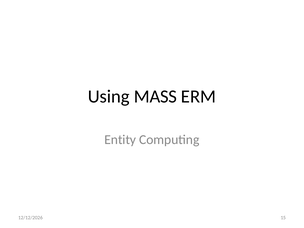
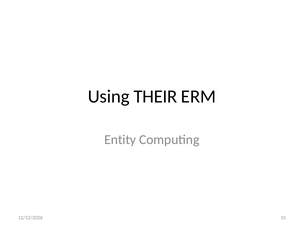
MASS: MASS -> THEIR
